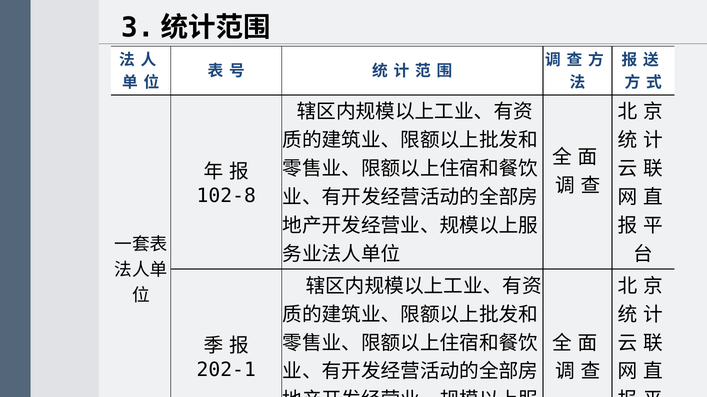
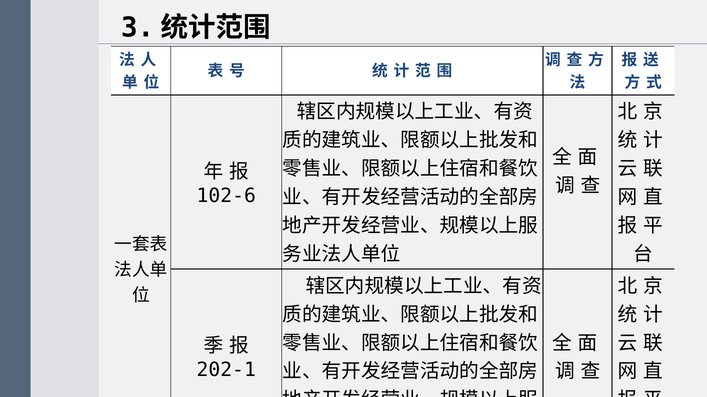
102-8: 102-8 -> 102-6
